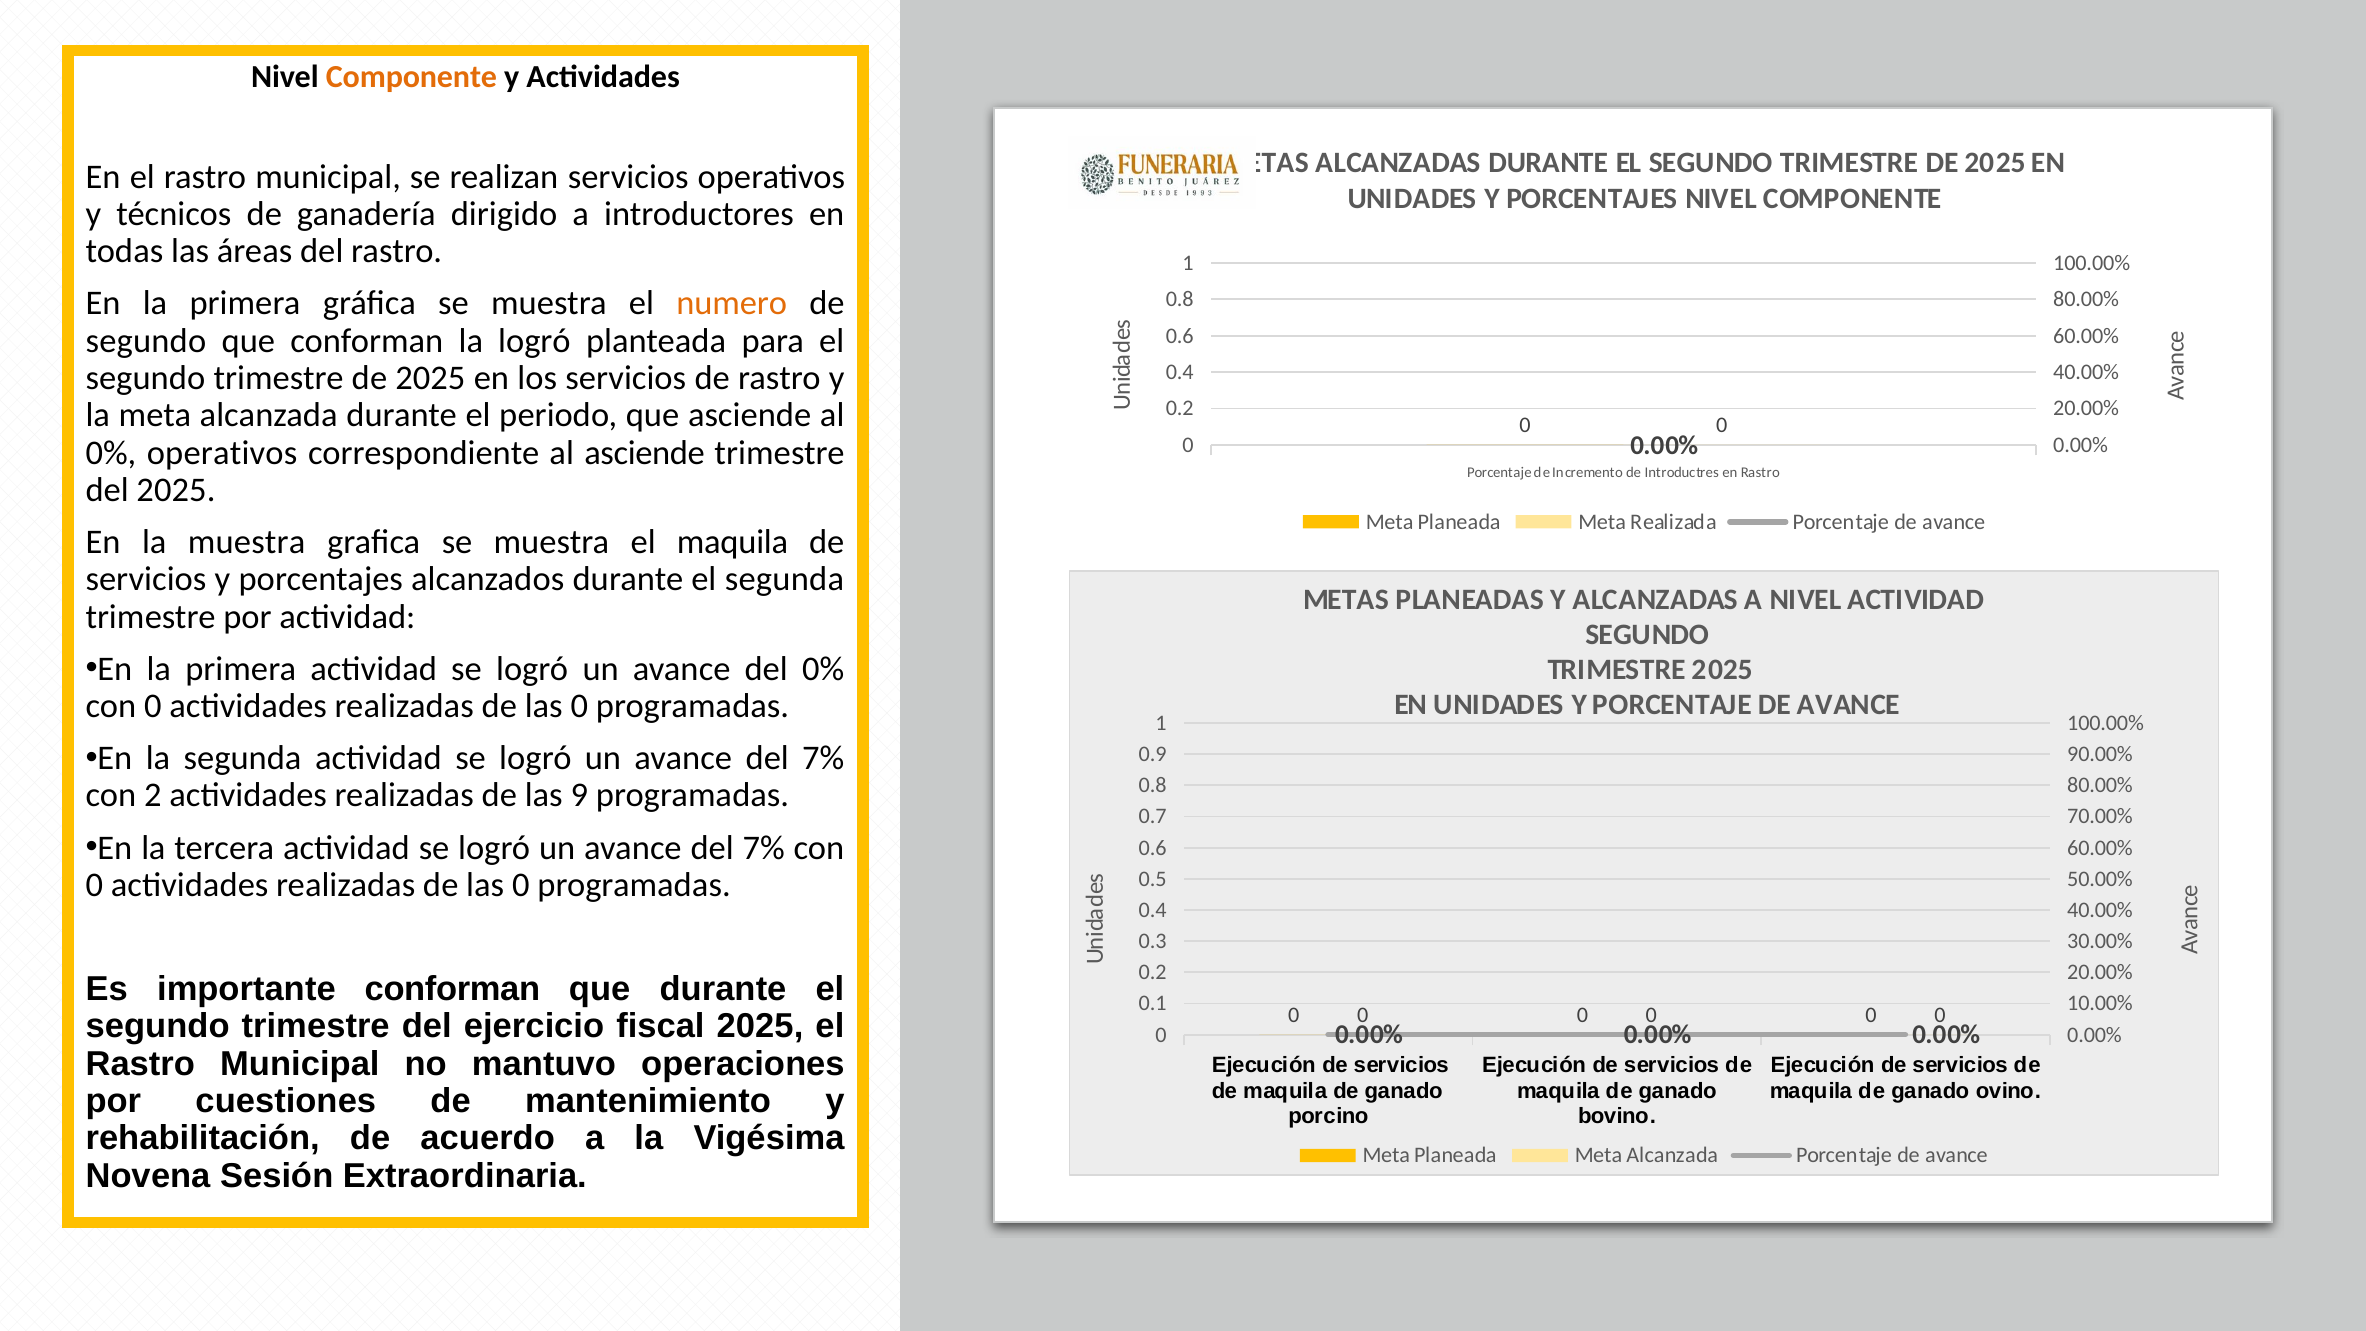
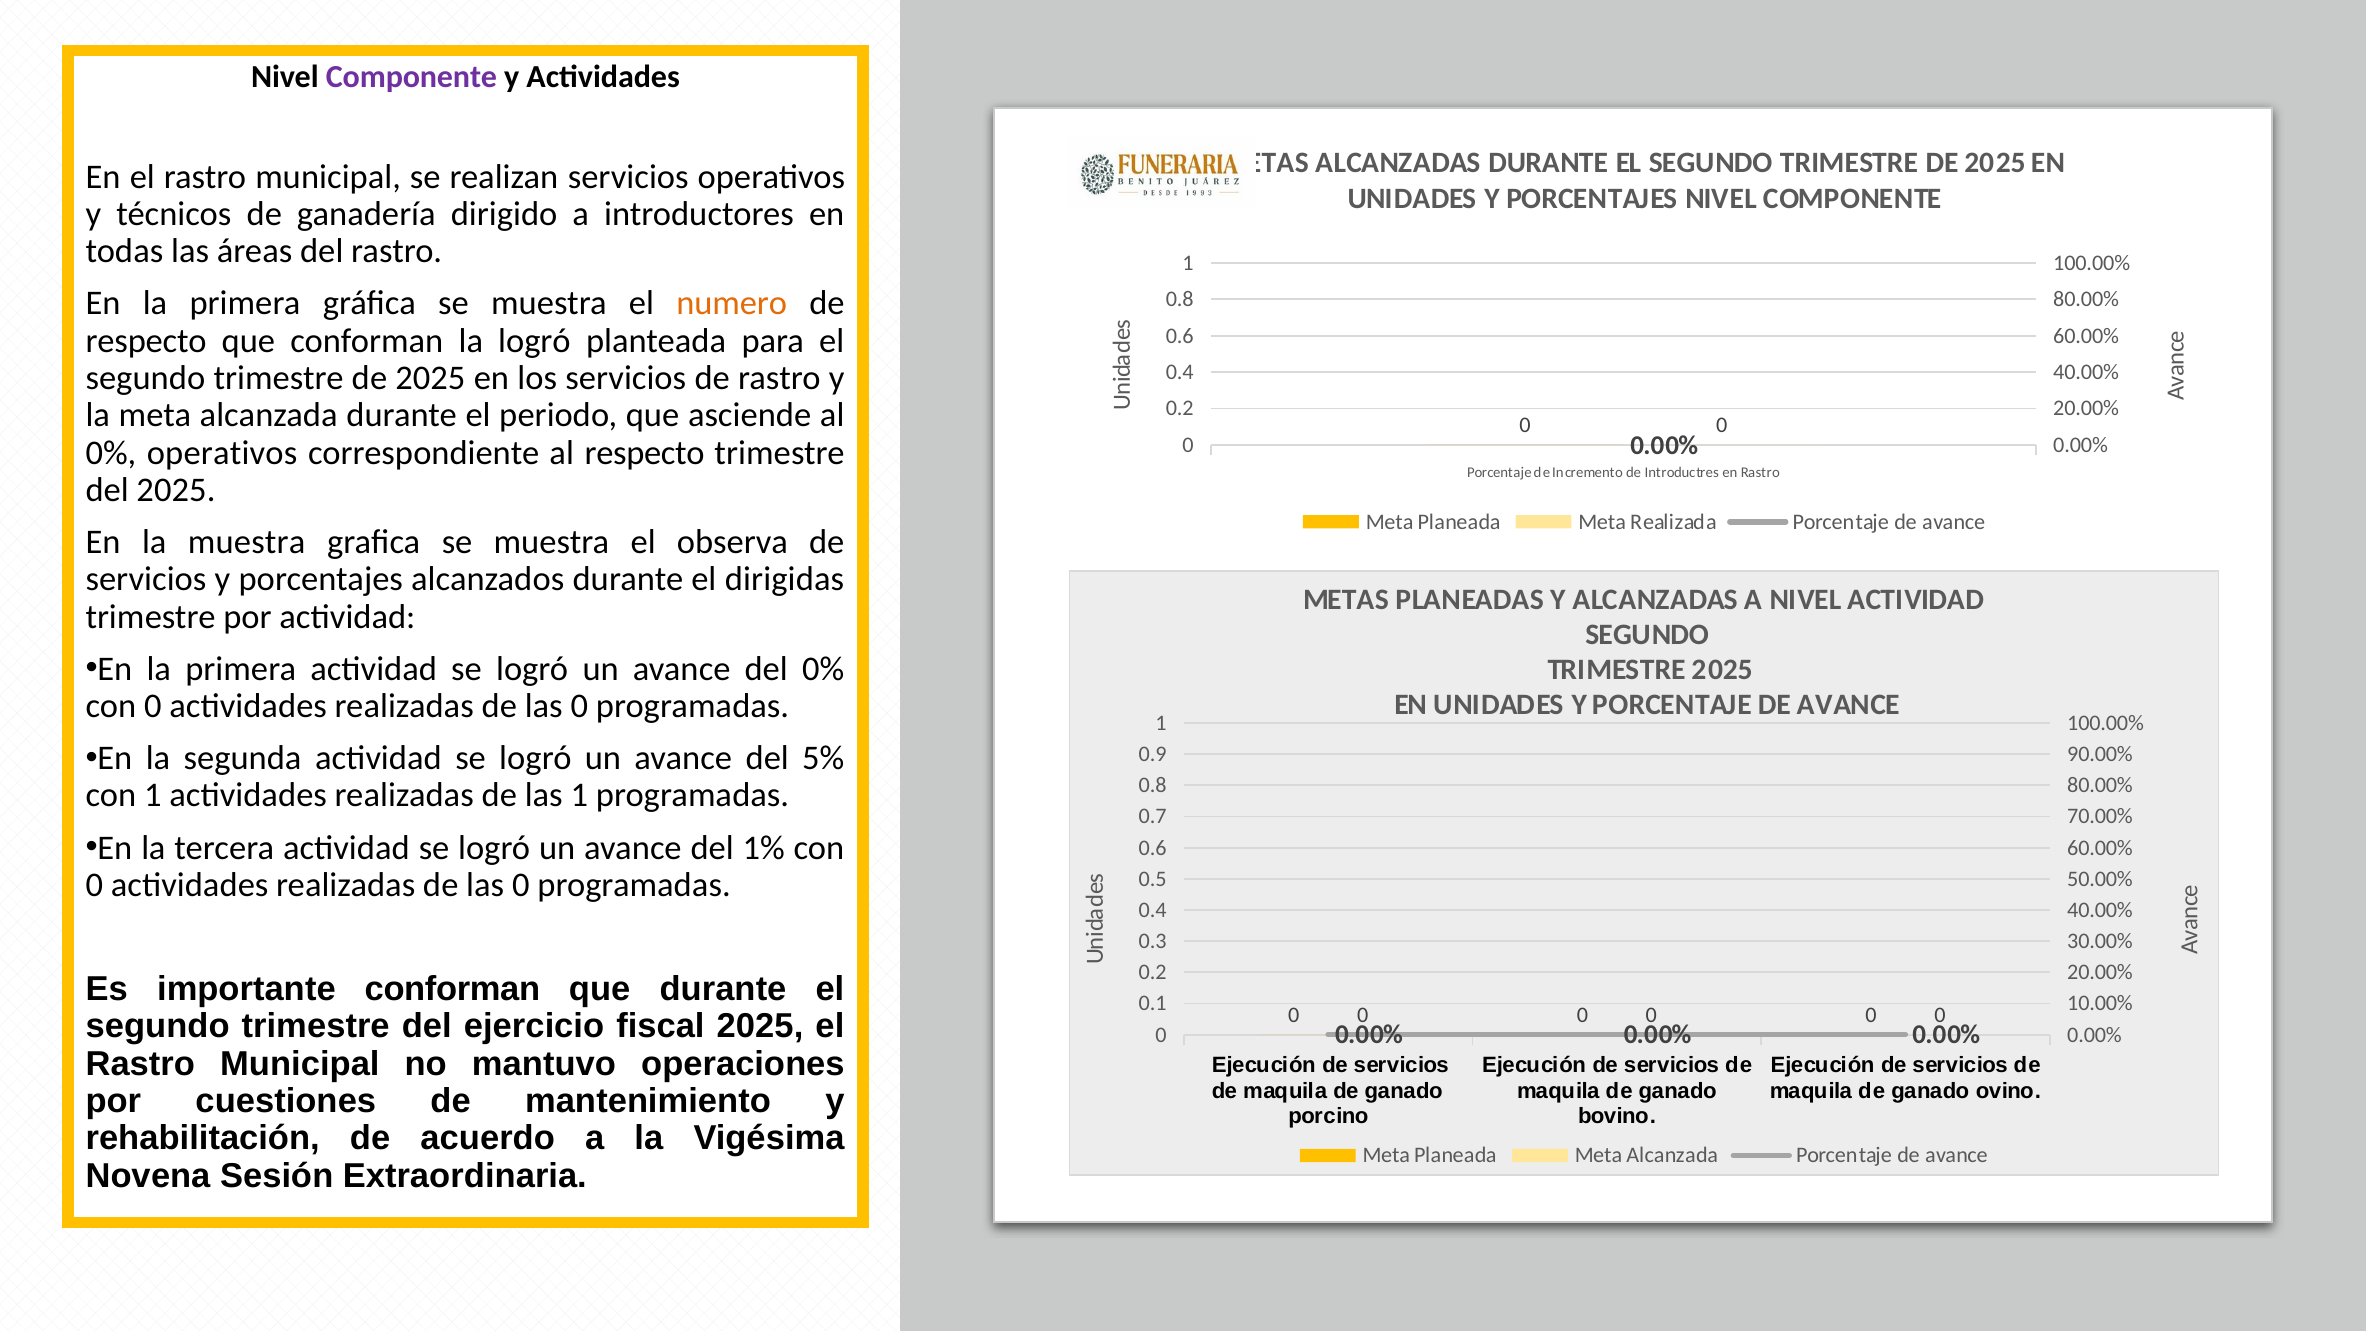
Componente at (412, 77) colour: orange -> purple
segundo at (146, 341): segundo -> respecto
al asciende: asciende -> respecto
el maquila: maquila -> observa
el segunda: segunda -> dirigidas
7% at (823, 758): 7% -> 5%
con 2: 2 -> 1
las 9: 9 -> 1
7% at (764, 848): 7% -> 1%
